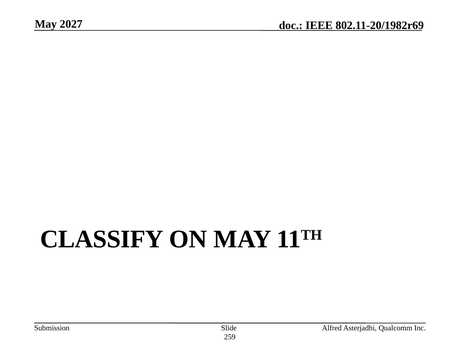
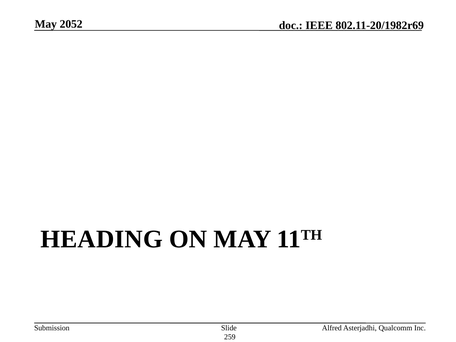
2027: 2027 -> 2052
CLASSIFY: CLASSIFY -> HEADING
